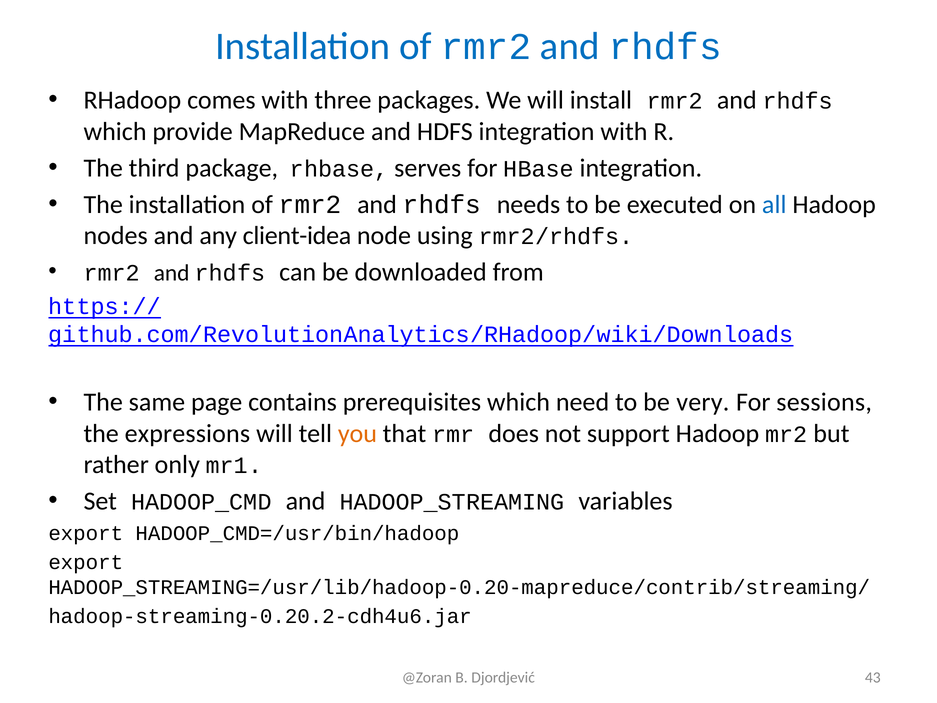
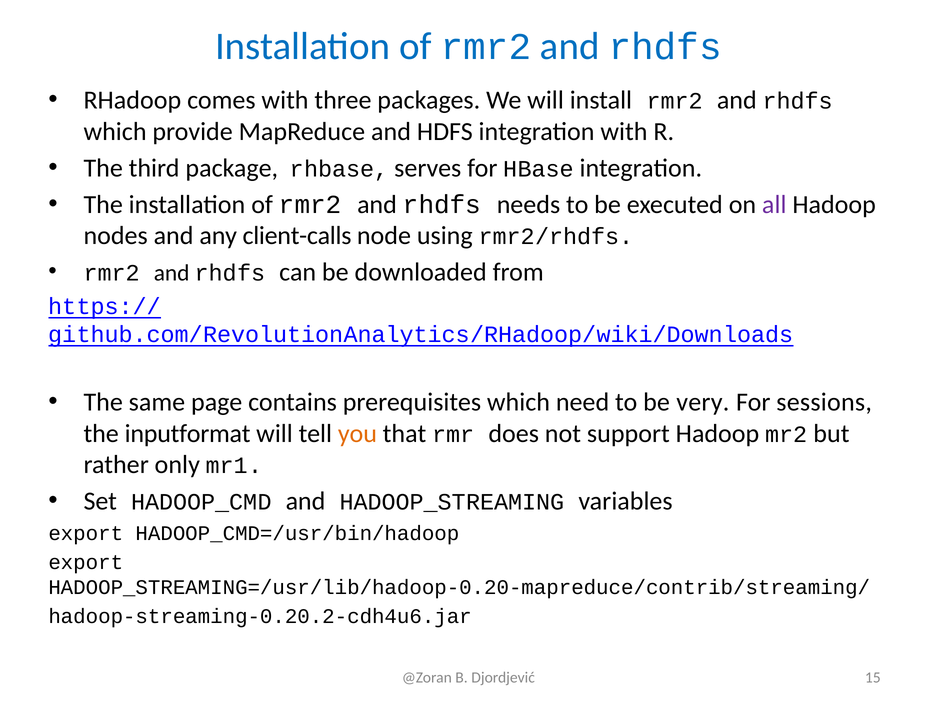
all colour: blue -> purple
client-idea: client-idea -> client-calls
expressions: expressions -> inputformat
43: 43 -> 15
